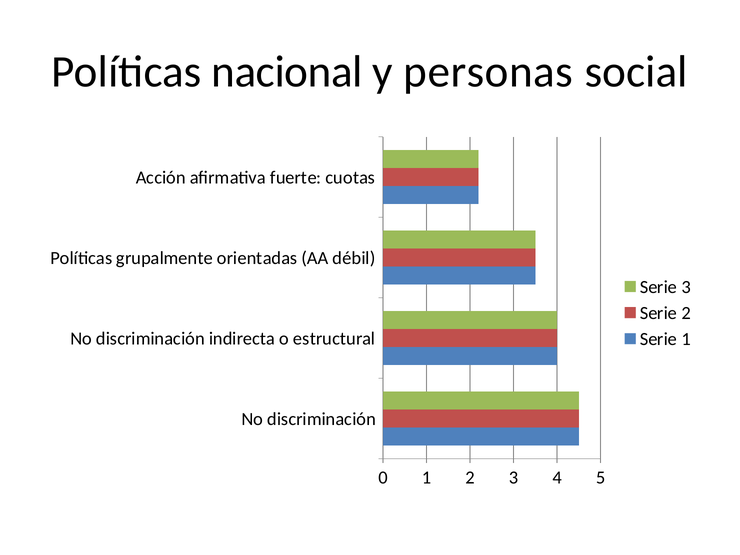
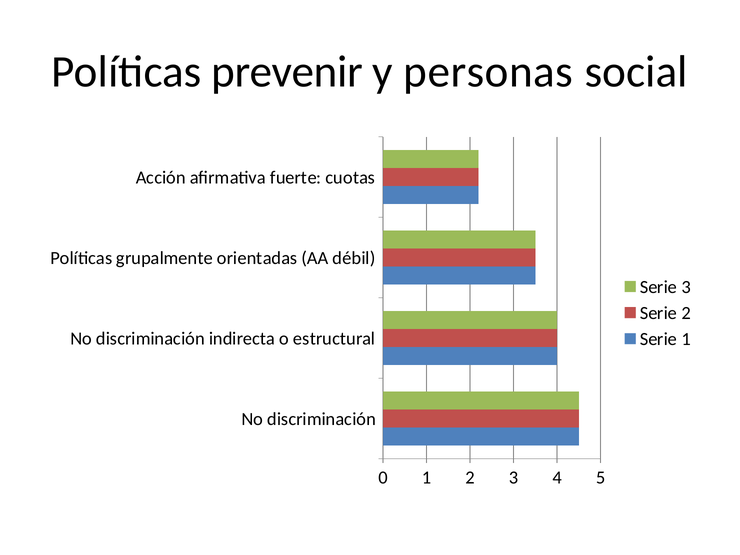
nacional: nacional -> prevenir
